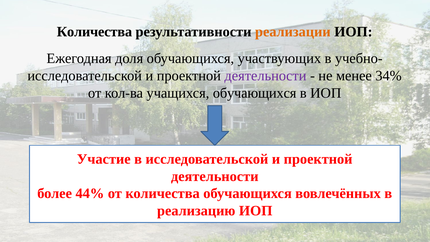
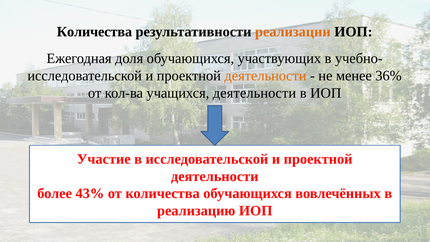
деятельности at (265, 76) colour: purple -> orange
34%: 34% -> 36%
учащихся обучающихся: обучающихся -> деятельности
44%: 44% -> 43%
